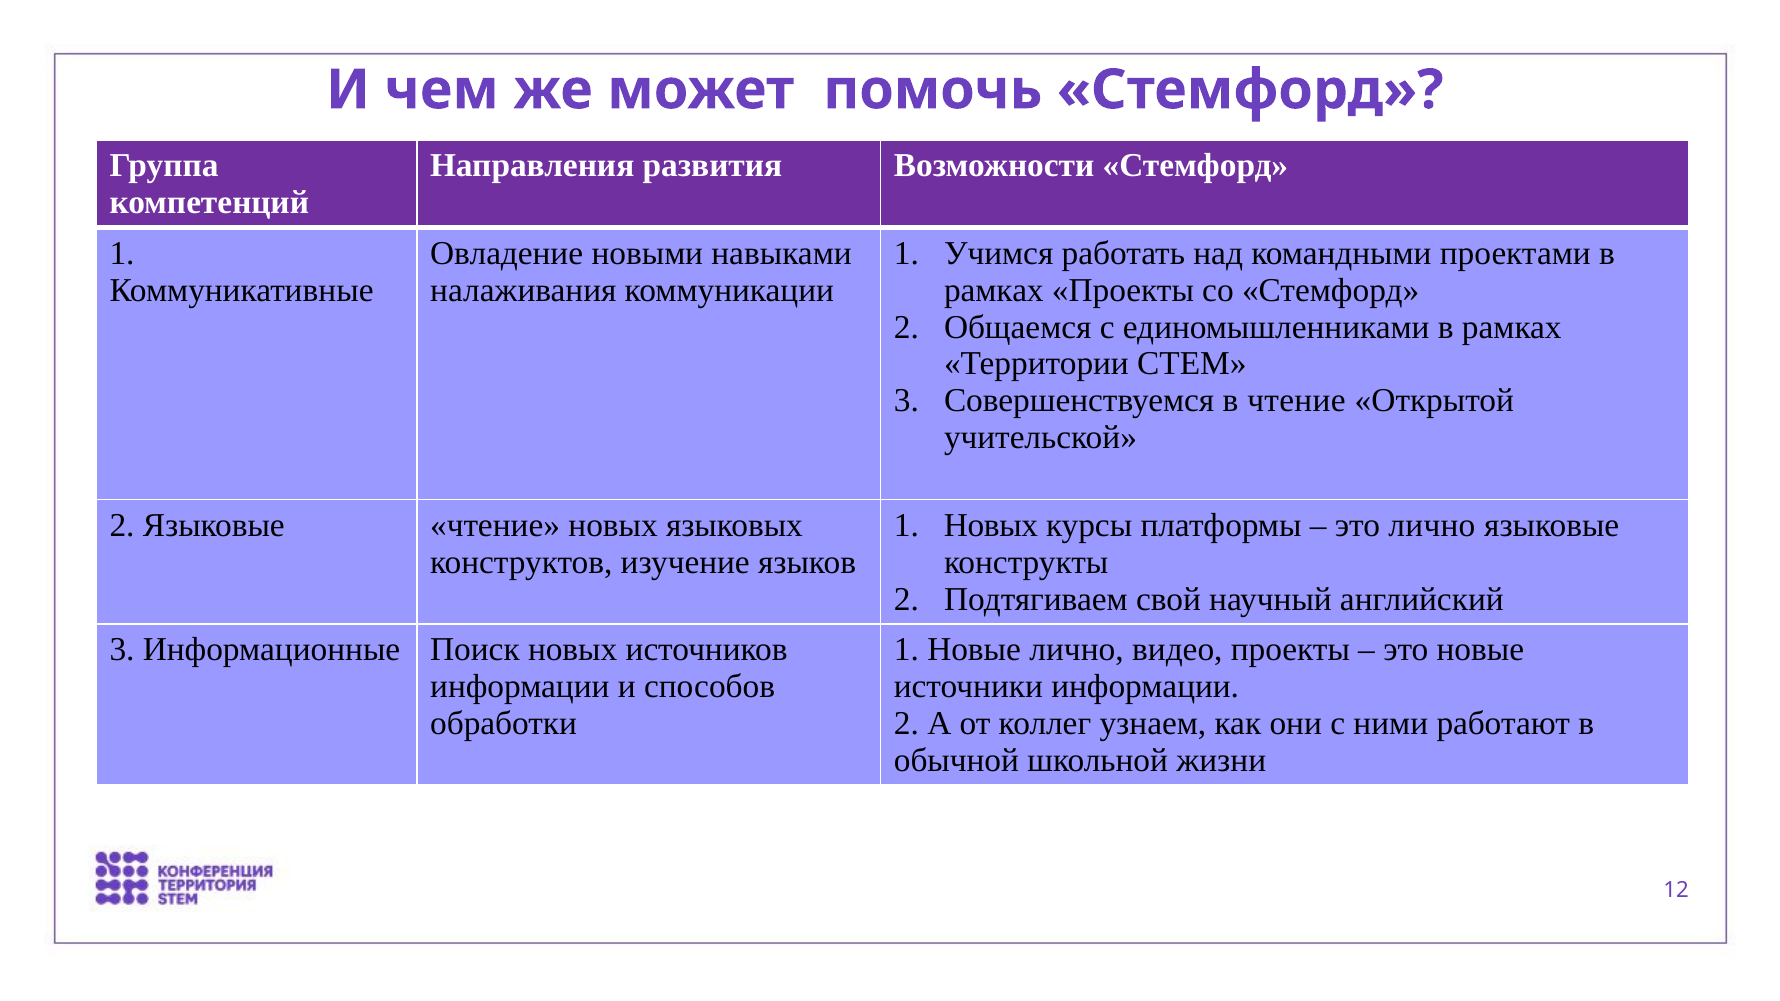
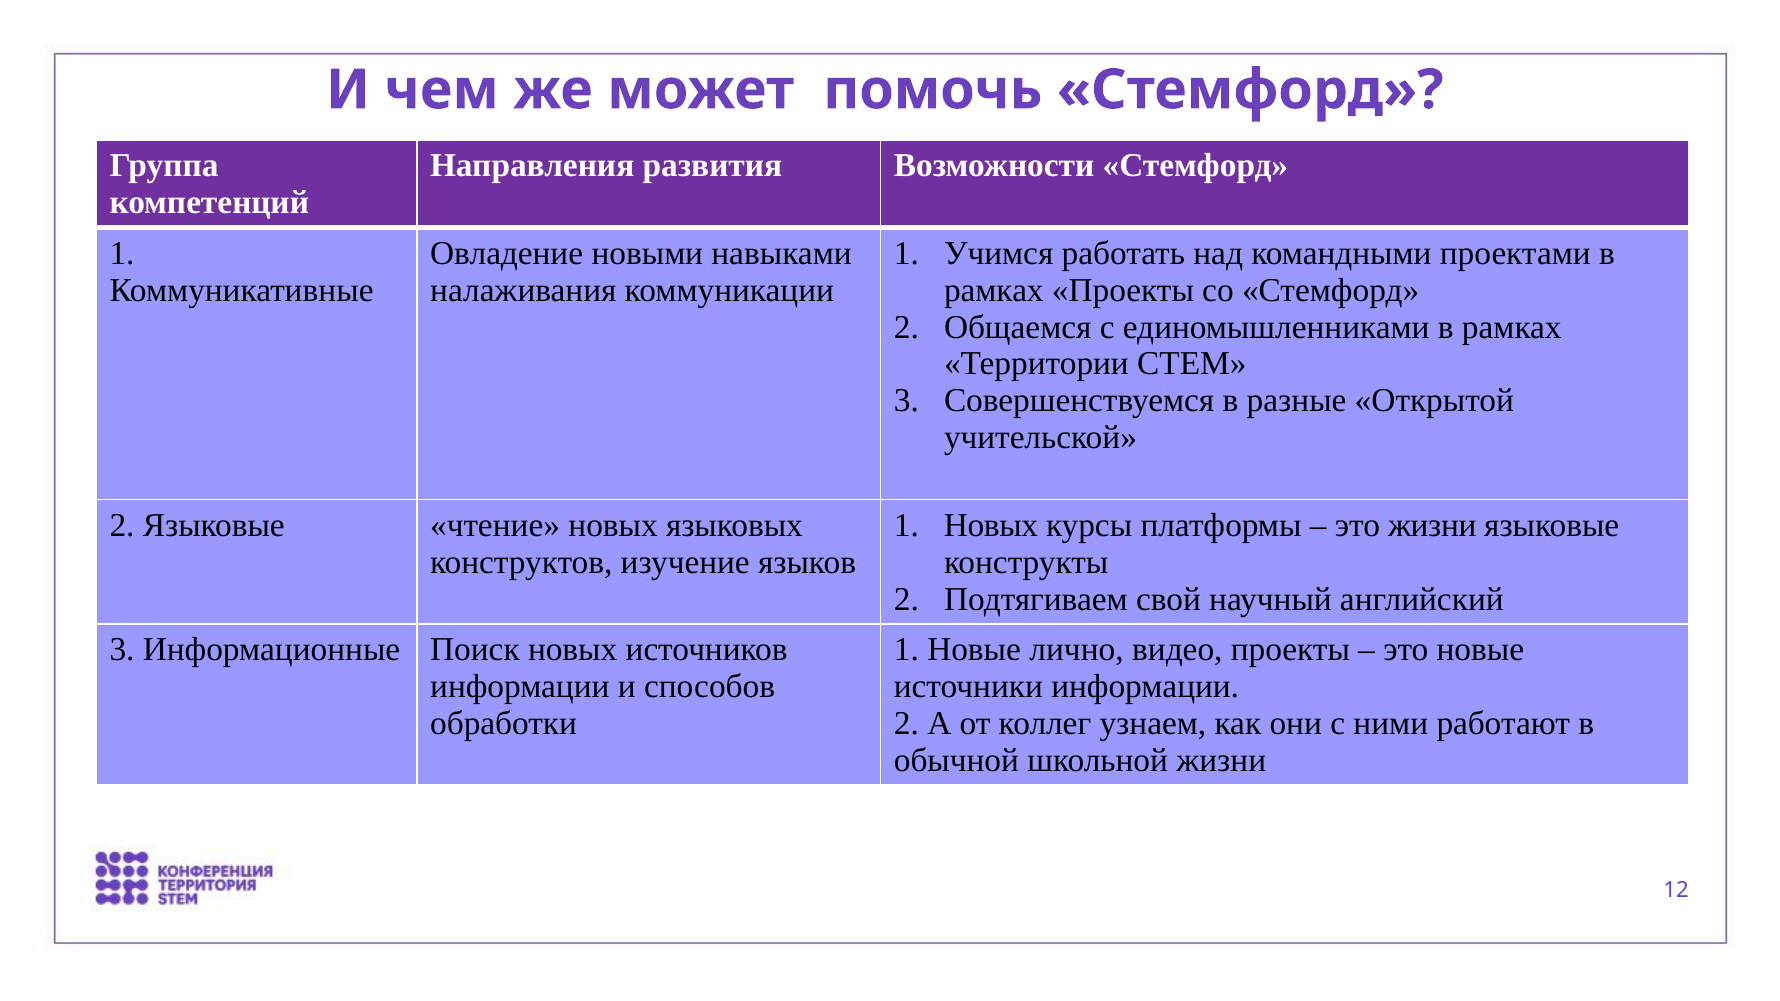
в чтение: чтение -> разные
это лично: лично -> жизни
